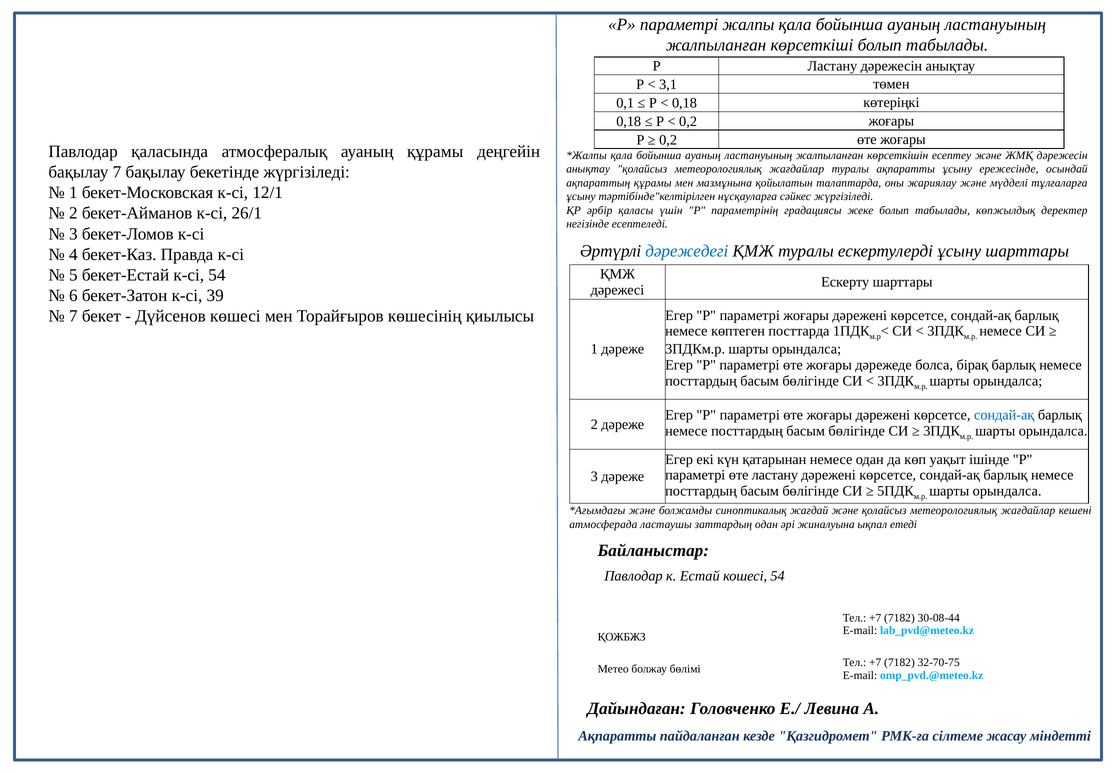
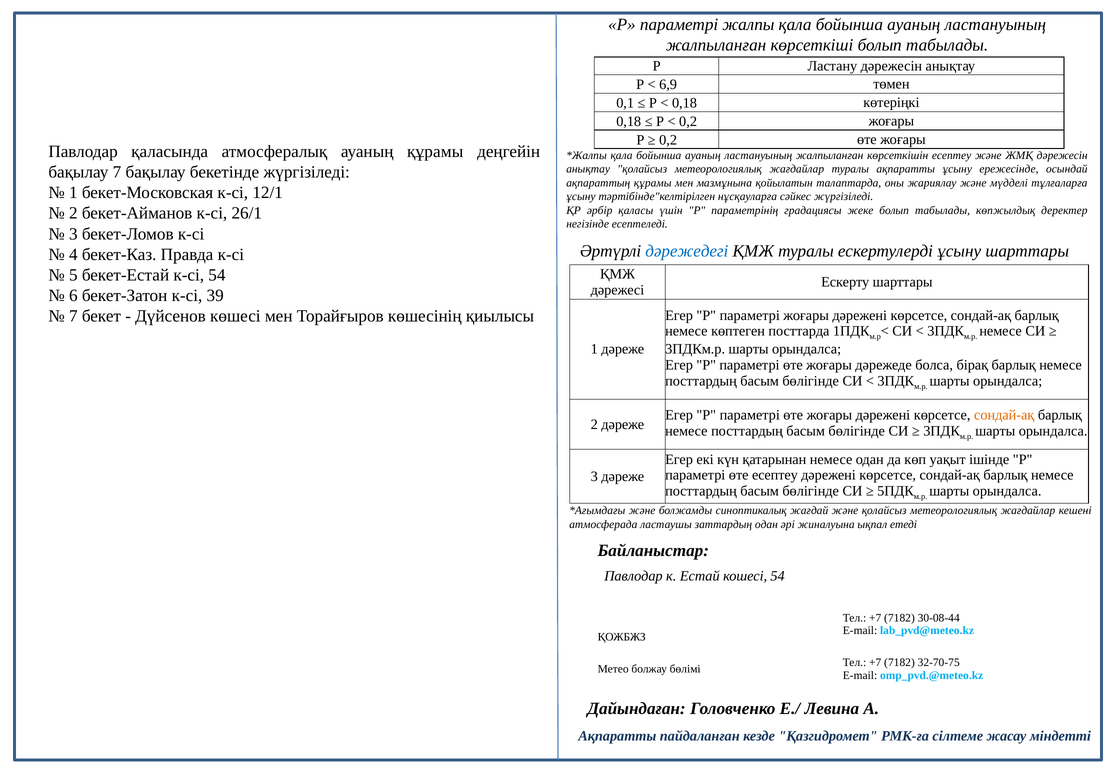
3,1: 3,1 -> 6,9
сондай-ақ at (1004, 415) colour: blue -> orange
өте ластану: ластану -> есептеу
